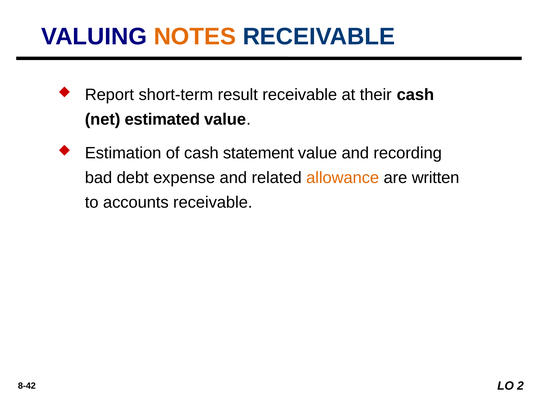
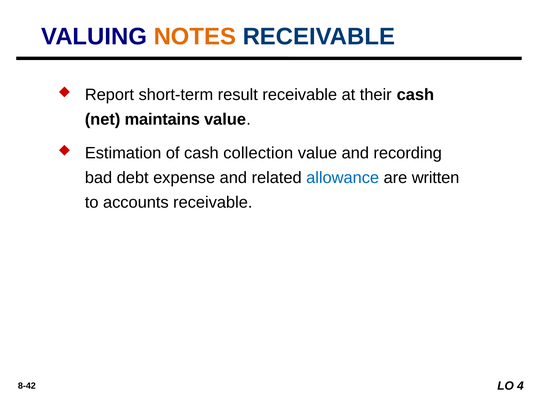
estimated: estimated -> maintains
statement: statement -> collection
allowance colour: orange -> blue
2: 2 -> 4
